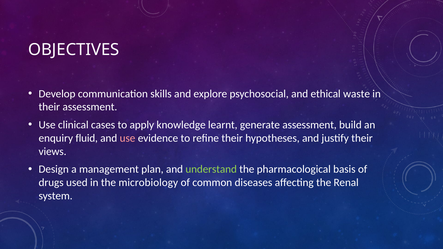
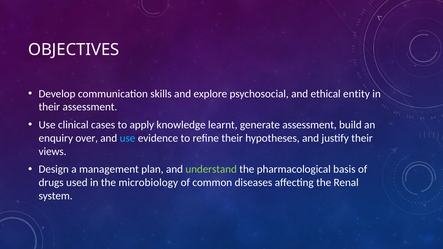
waste: waste -> entity
fluid: fluid -> over
use at (128, 138) colour: pink -> light blue
